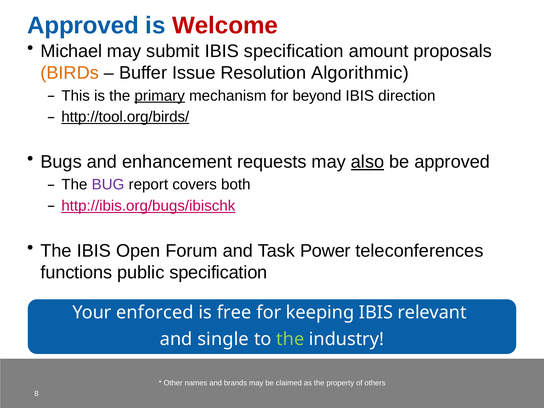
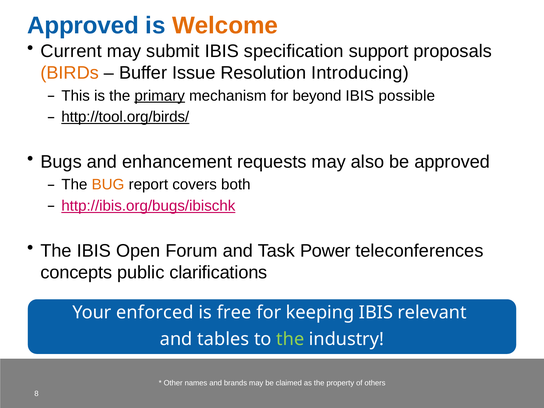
Welcome colour: red -> orange
Michael: Michael -> Current
amount: amount -> support
Algorithmic: Algorithmic -> Introducing
direction: direction -> possible
also underline: present -> none
BUG colour: purple -> orange
functions: functions -> concepts
public specification: specification -> clarifications
single: single -> tables
